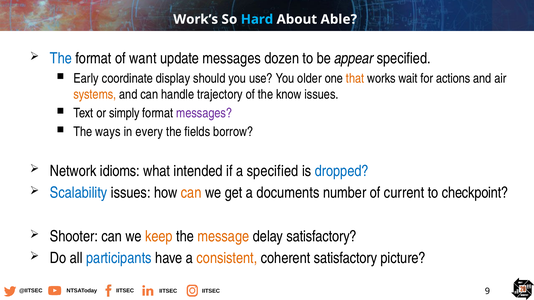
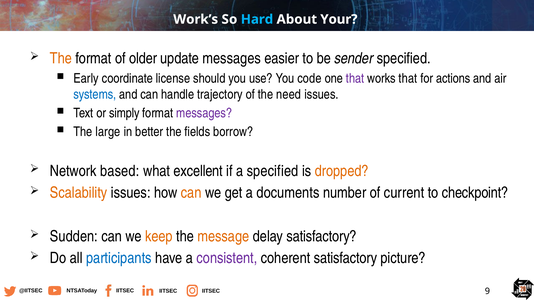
Able: Able -> Your
The at (61, 59) colour: blue -> orange
want: want -> older
dozen: dozen -> easier
appear: appear -> sender
display: display -> license
older: older -> code
that at (355, 78) colour: orange -> purple
works wait: wait -> that
systems colour: orange -> blue
know: know -> need
ways: ways -> large
every: every -> better
idioms: idioms -> based
intended: intended -> excellent
dropped colour: blue -> orange
Scalability colour: blue -> orange
Shooter: Shooter -> Sudden
consistent colour: orange -> purple
